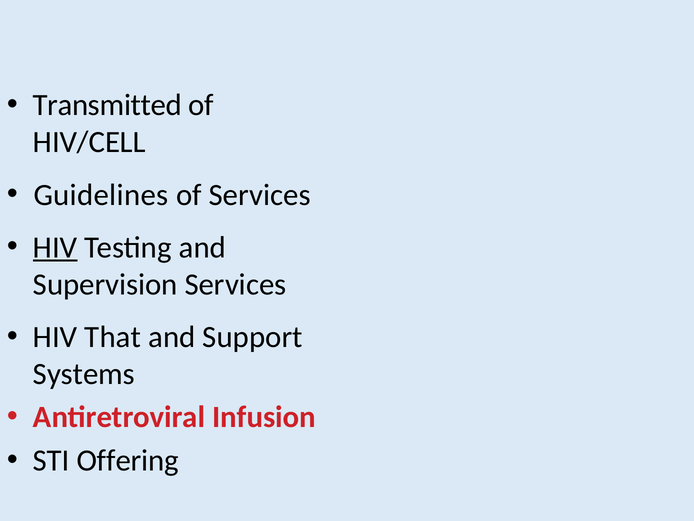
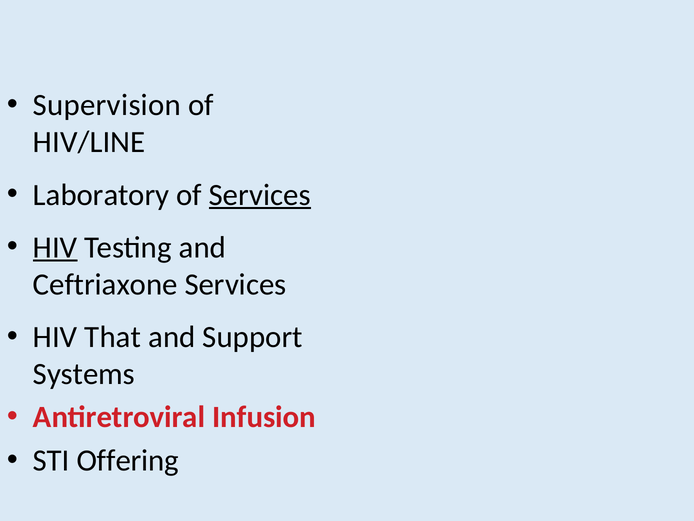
Transmitted: Transmitted -> Supervision
HIV/CELL: HIV/CELL -> HIV/LINE
Guidelines: Guidelines -> Laboratory
Services at (260, 195) underline: none -> present
Supervision: Supervision -> Ceftriaxone
